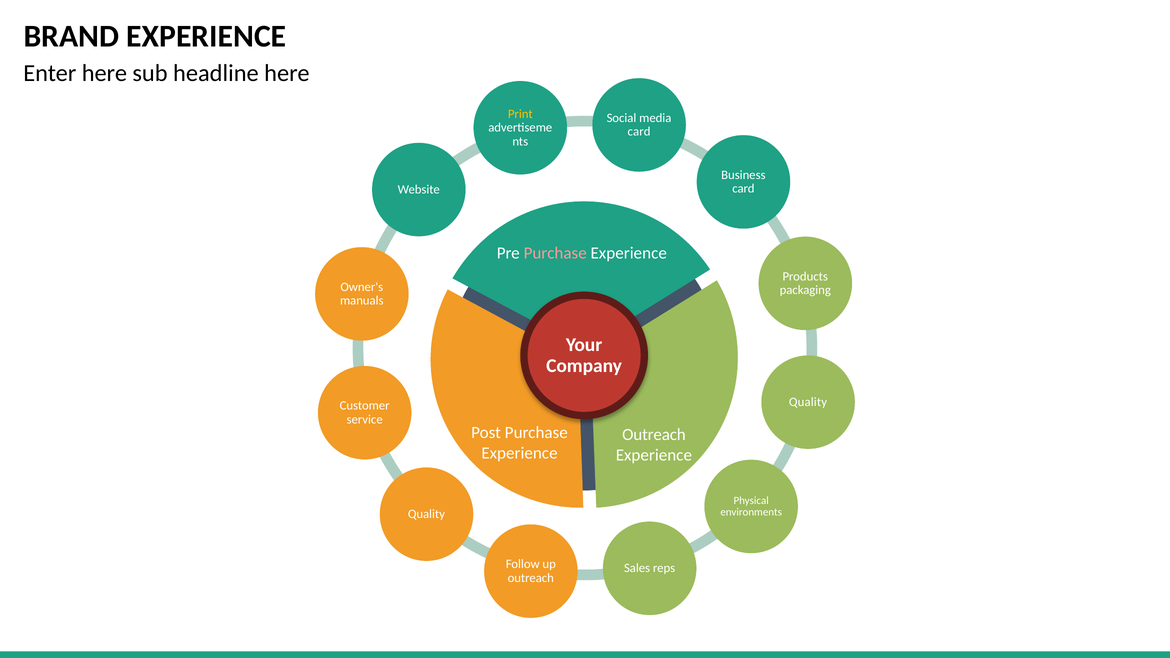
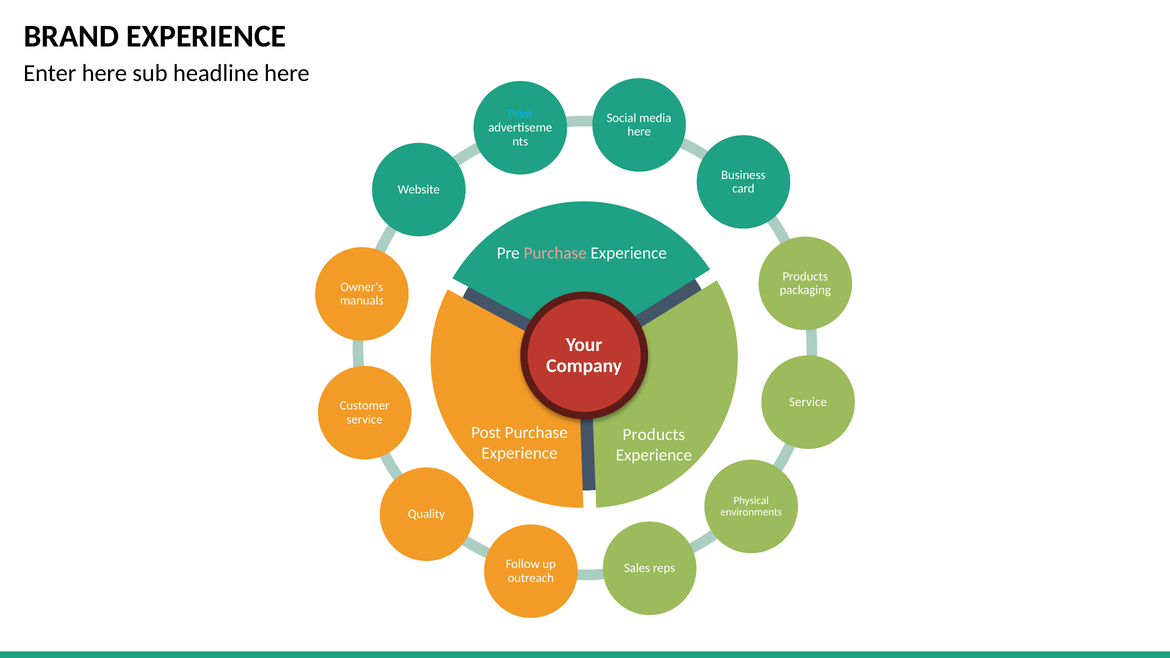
Print colour: yellow -> light blue
card at (639, 132): card -> here
Quality at (808, 402): Quality -> Service
Outreach at (654, 435): Outreach -> Products
